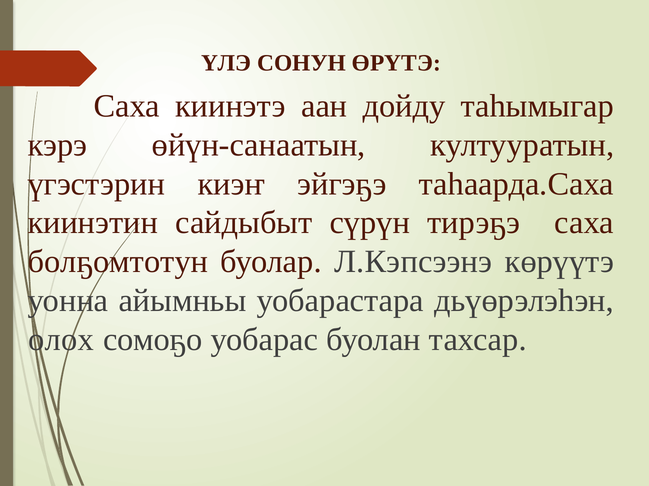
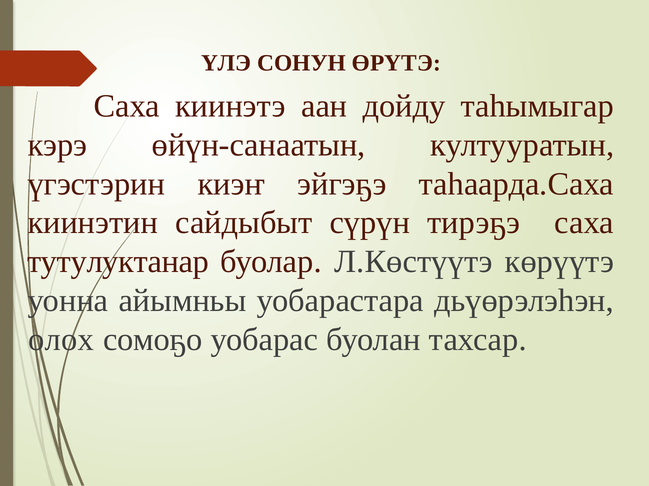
болҕомтотун: болҕомтотун -> тутулуктанар
Л.Кэпсээнэ: Л.Кэпсээнэ -> Л.Көстүүтэ
